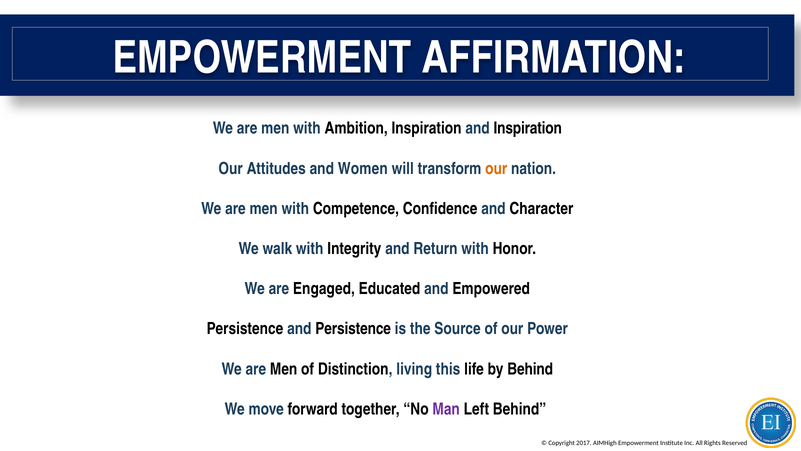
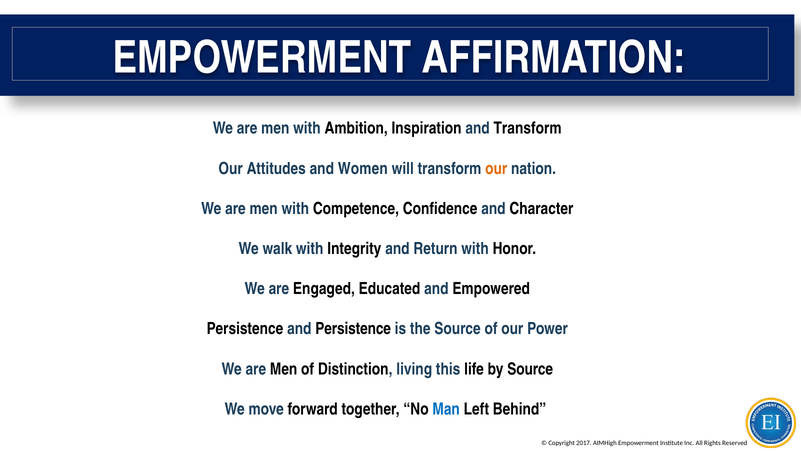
and Inspiration: Inspiration -> Transform
by Behind: Behind -> Source
Man colour: purple -> blue
